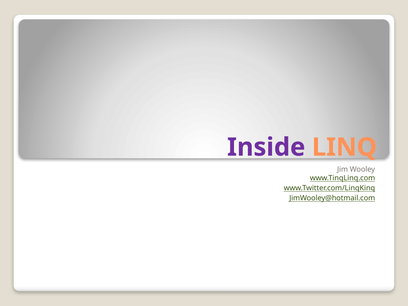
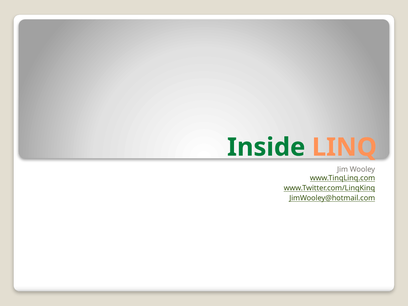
Inside colour: purple -> green
